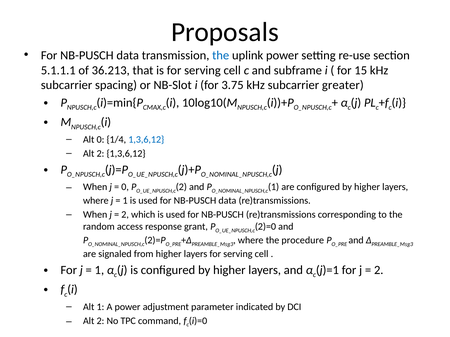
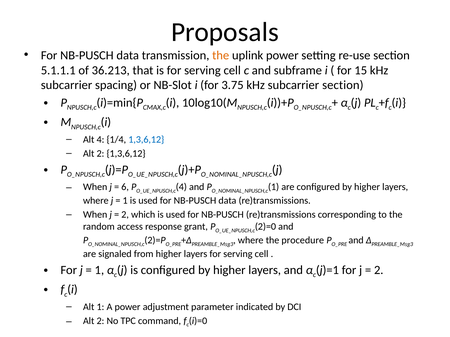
the at (221, 55) colour: blue -> orange
subcarrier greater: greater -> section
Alt 0: 0 -> 4
0 at (125, 187): 0 -> 6
2 at (181, 187): 2 -> 4
